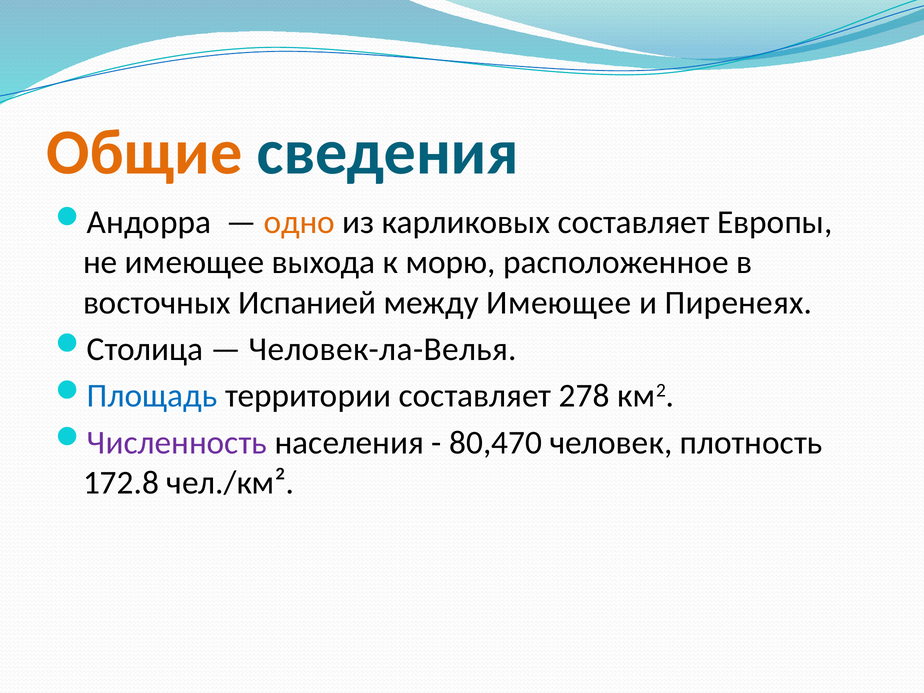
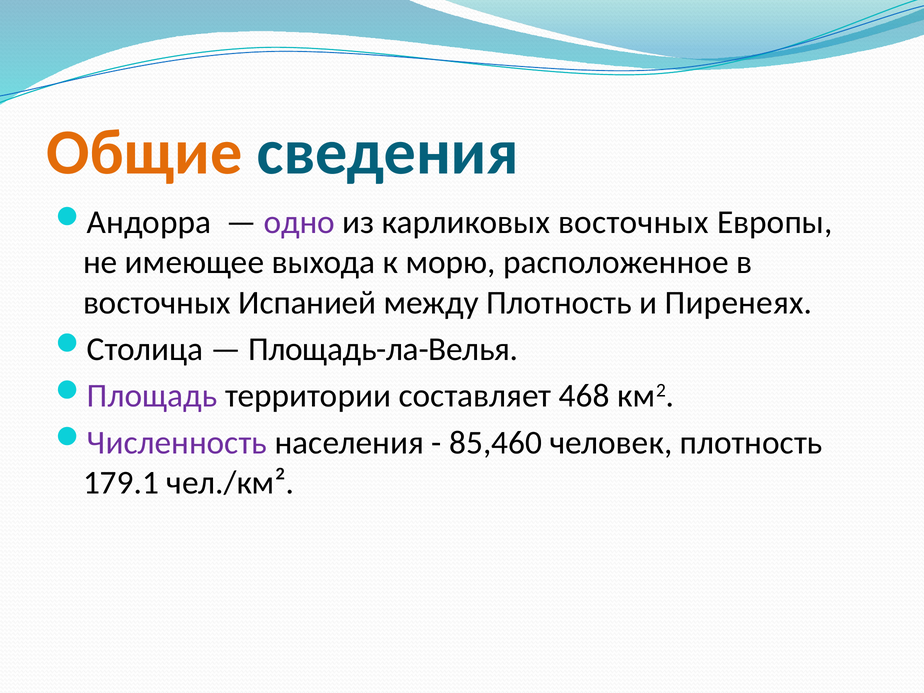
одно colour: orange -> purple
карликовых составляет: составляет -> восточных
между Имеющее: Имеющее -> Плотность
Человек-ла-Велья: Человек-ла-Велья -> Площадь-ла-Велья
Площадь colour: blue -> purple
278: 278 -> 468
80,470: 80,470 -> 85,460
172.8: 172.8 -> 179.1
